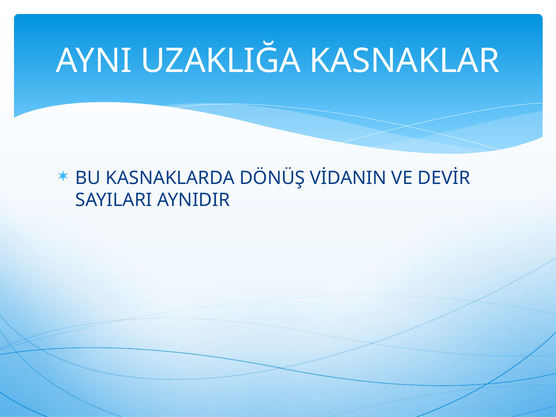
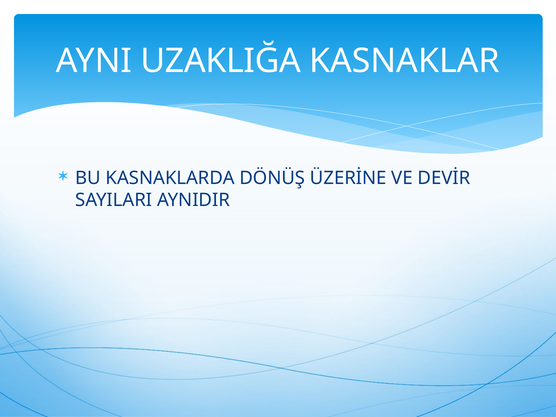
VİDANIN: VİDANIN -> ÜZERİNE
